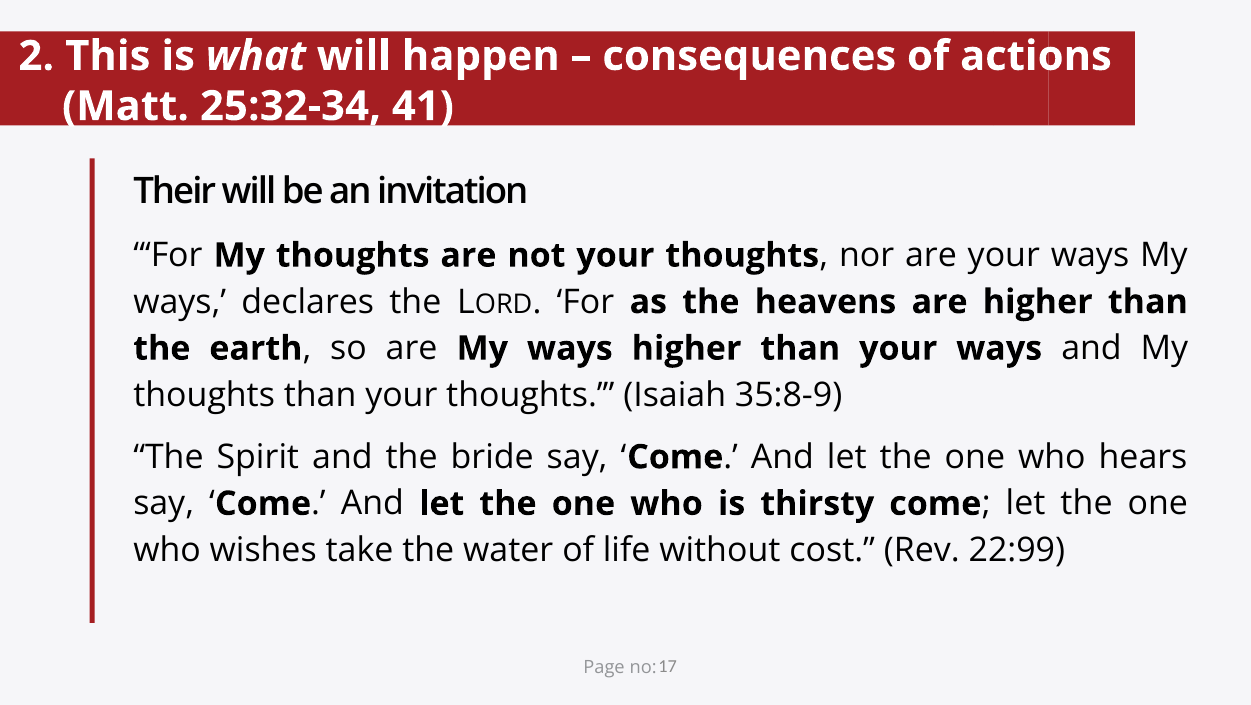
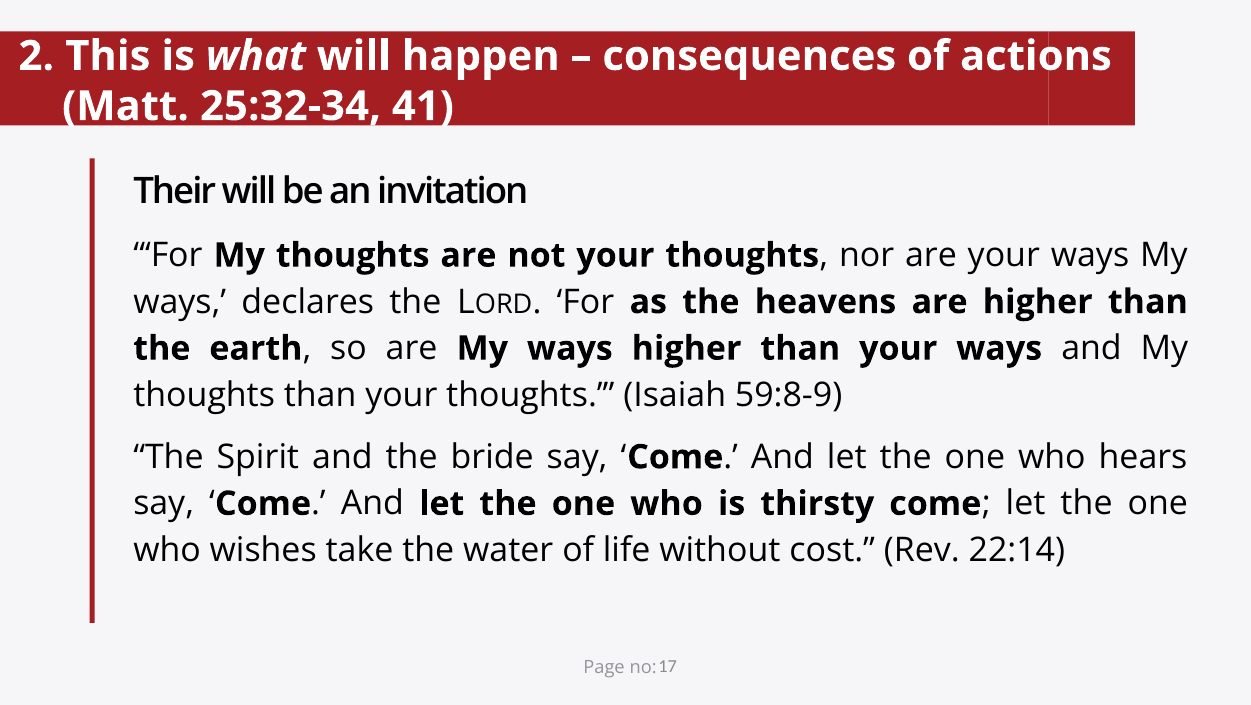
35:8-9: 35:8-9 -> 59:8-9
22:99: 22:99 -> 22:14
